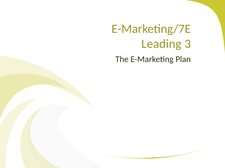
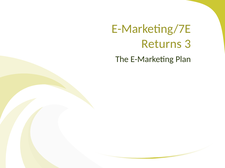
Leading: Leading -> Returns
